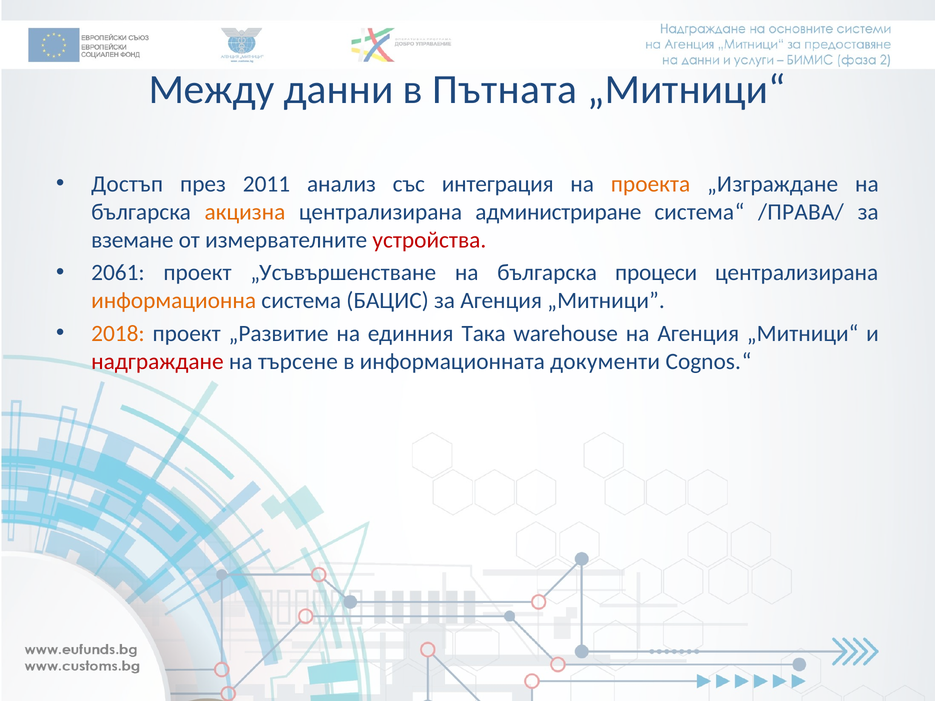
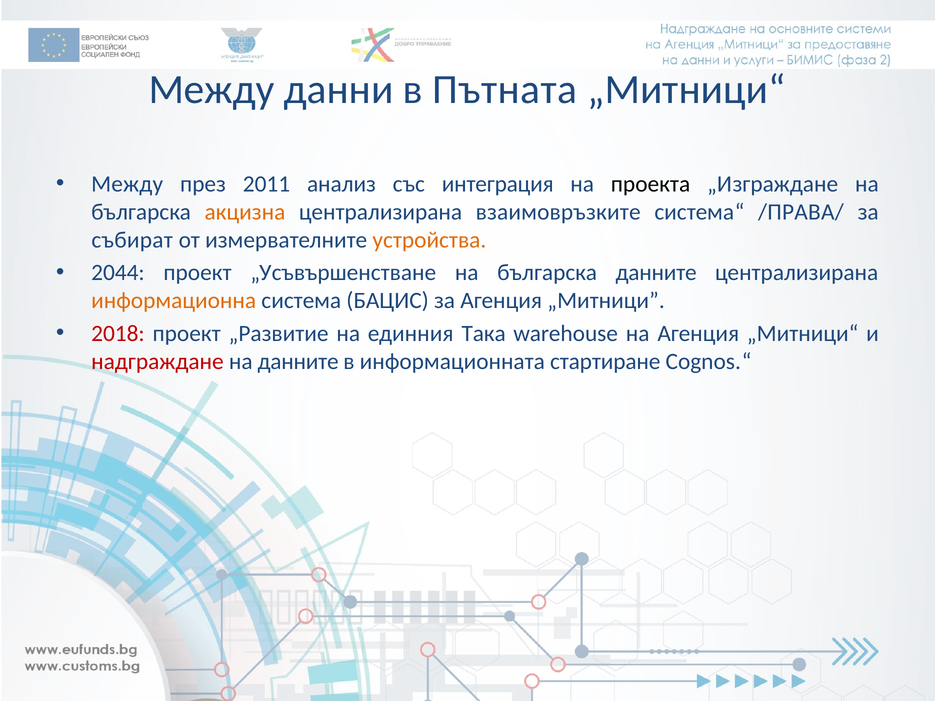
Достъп at (127, 184): Достъп -> Между
проекта colour: orange -> black
администриране: администриране -> взаимовръзките
вземане: вземане -> събират
устройства colour: red -> orange
2061: 2061 -> 2044
българска процеси: процеси -> данните
2018 colour: orange -> red
на търсене: търсене -> данните
документи: документи -> стартиране
